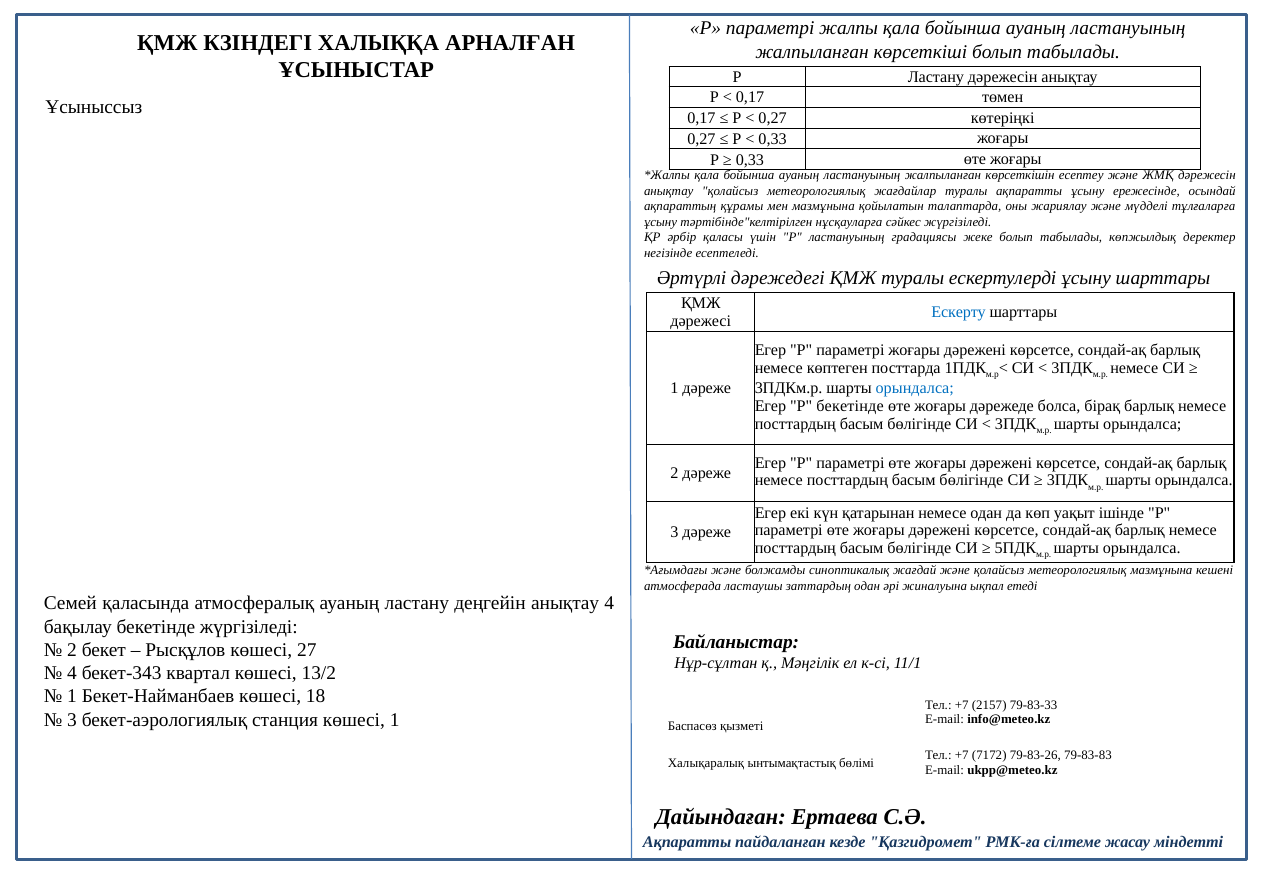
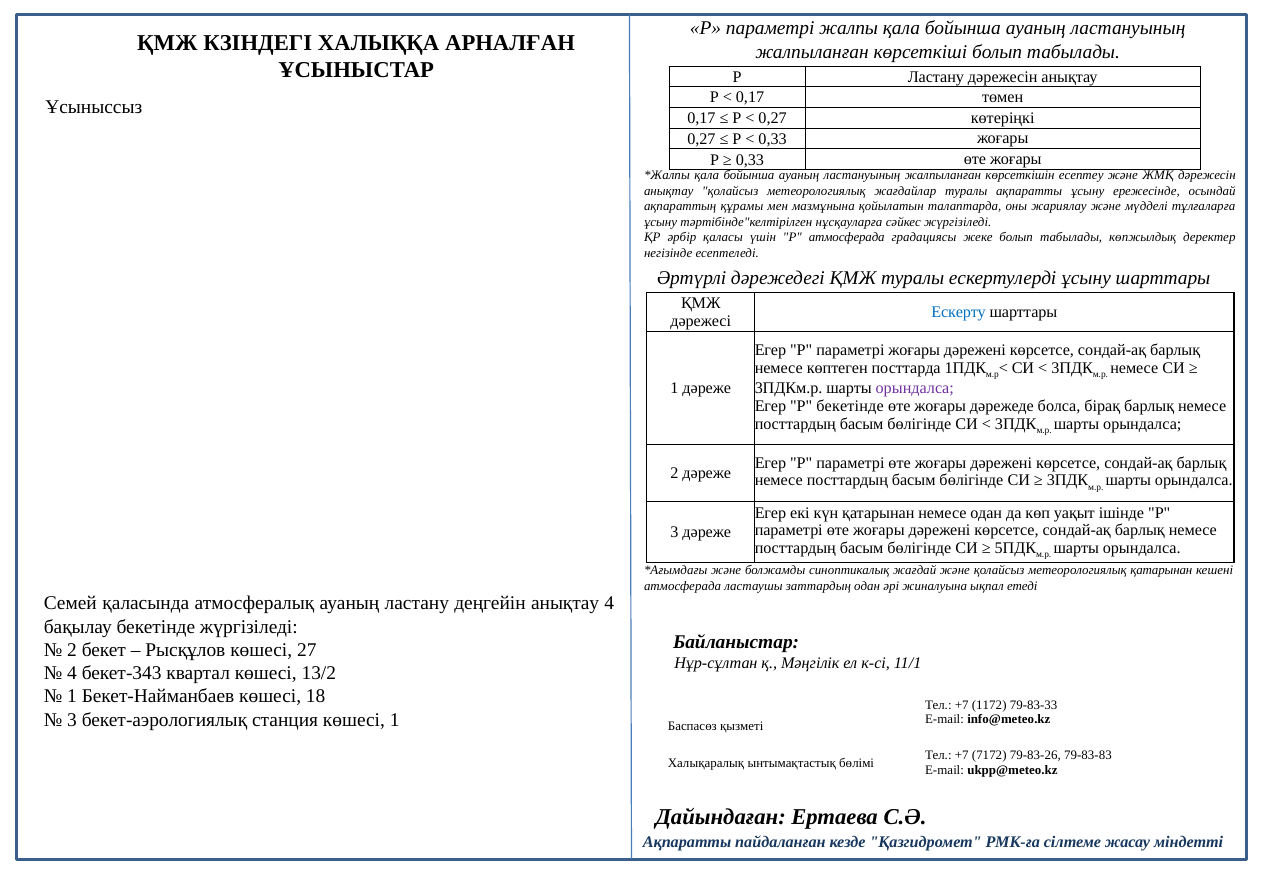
Р ластануының: ластануының -> атмосферада
орындалса at (915, 388) colour: blue -> purple
метеорологиялық мазмұнына: мазмұнына -> қатарынан
2157: 2157 -> 1172
